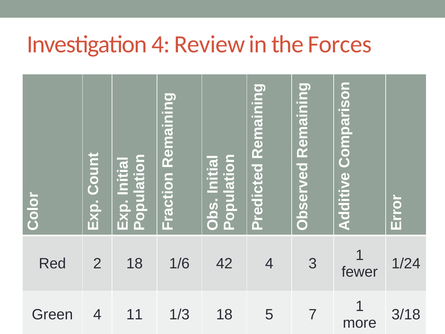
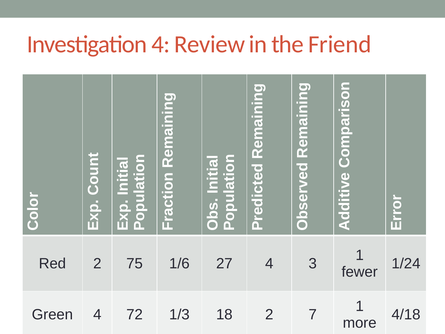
Forces: Forces -> Friend
2 18: 18 -> 75
42: 42 -> 27
11: 11 -> 72
18 5: 5 -> 2
3/18: 3/18 -> 4/18
